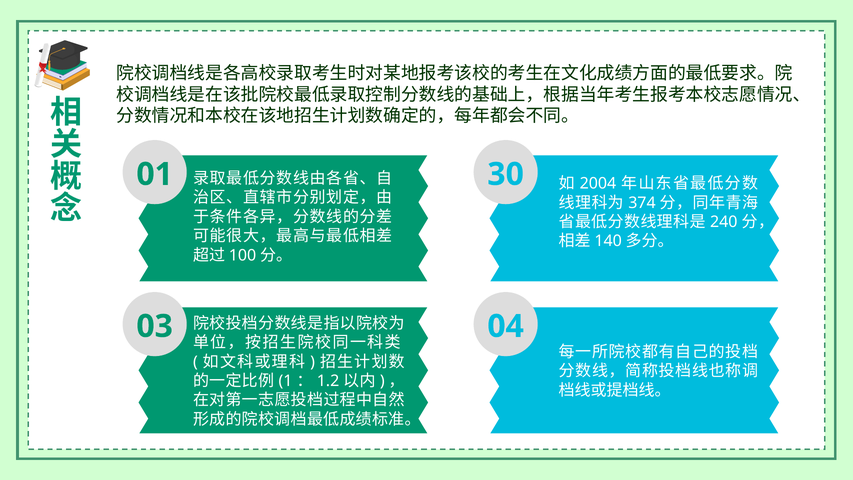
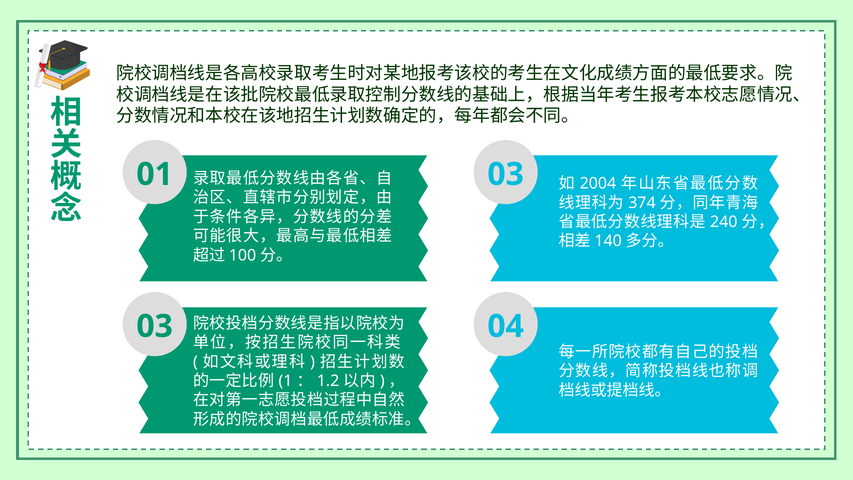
01 30: 30 -> 03
